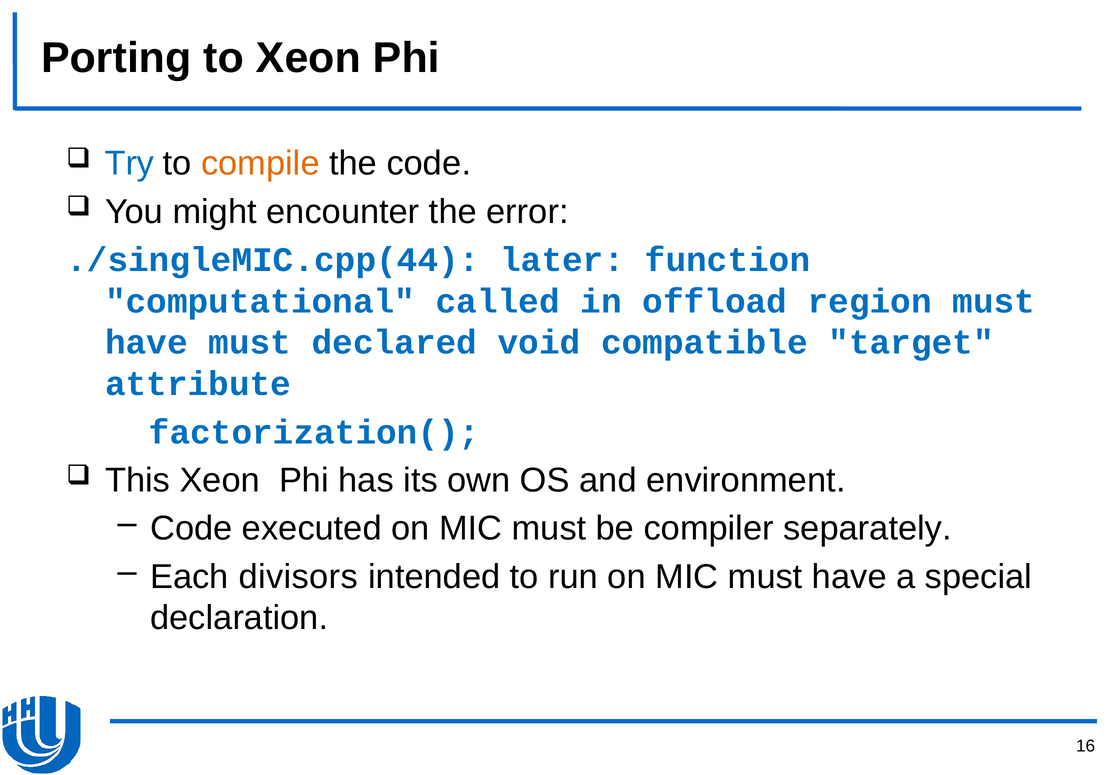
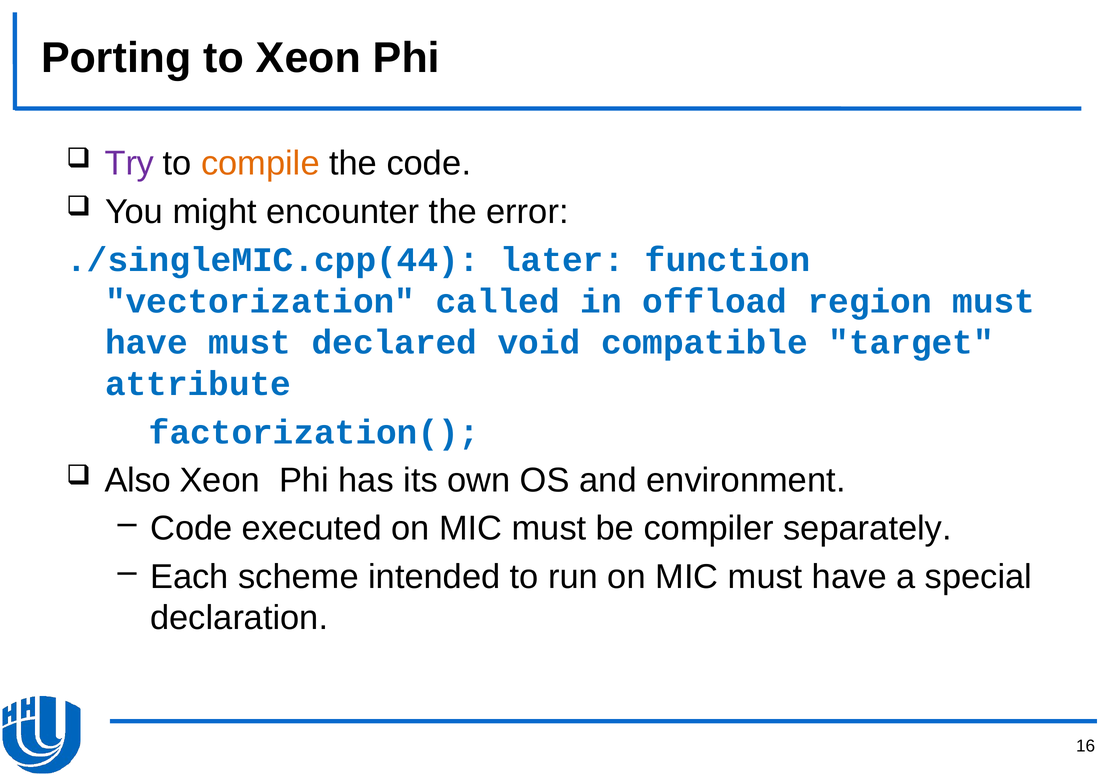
Try colour: blue -> purple
computational: computational -> vectorization
This: This -> Also
divisors: divisors -> scheme
